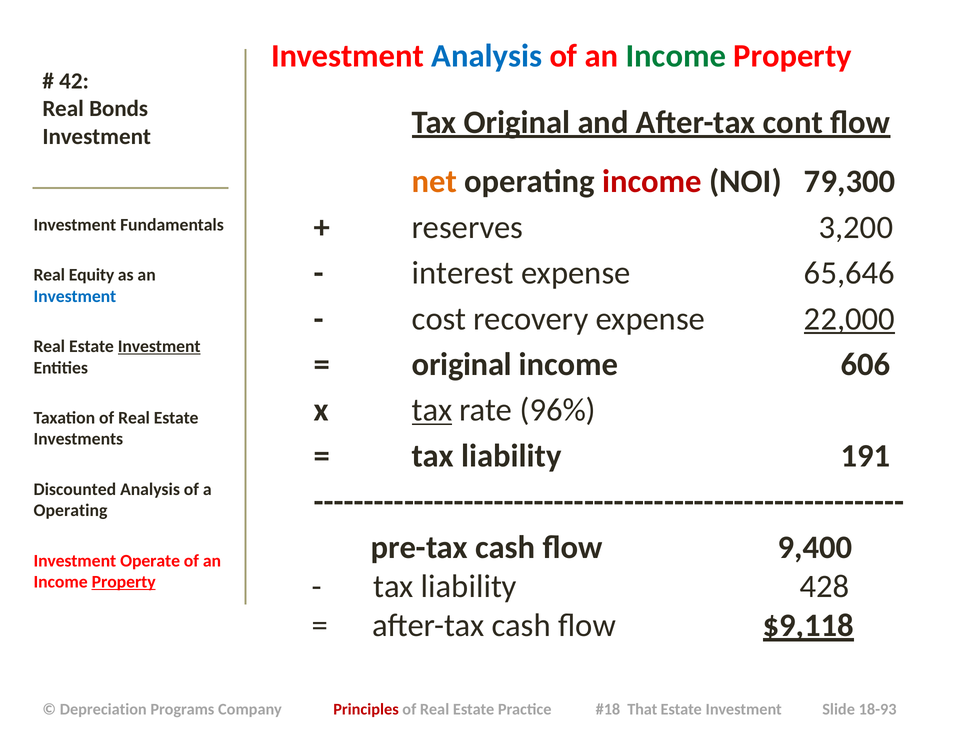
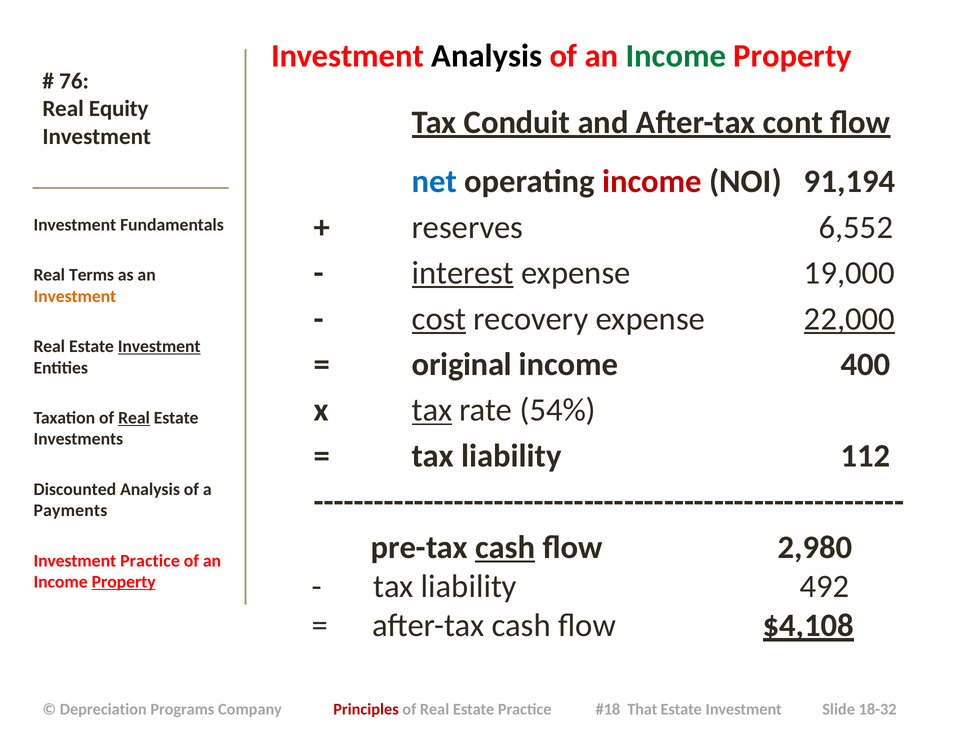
Analysis at (487, 56) colour: blue -> black
42: 42 -> 76
Bonds: Bonds -> Equity
Tax Original: Original -> Conduit
net colour: orange -> blue
79,300: 79,300 -> 91,194
3,200: 3,200 -> 6,552
interest underline: none -> present
65,646: 65,646 -> 19,000
Equity: Equity -> Terms
Investment at (75, 296) colour: blue -> orange
cost underline: none -> present
606: 606 -> 400
96%: 96% -> 54%
Real at (134, 418) underline: none -> present
191: 191 -> 112
Operating at (71, 511): Operating -> Payments
cash at (505, 547) underline: none -> present
9,400: 9,400 -> 2,980
Investment Operate: Operate -> Practice
428: 428 -> 492
$9,118: $9,118 -> $4,108
18-93: 18-93 -> 18-32
